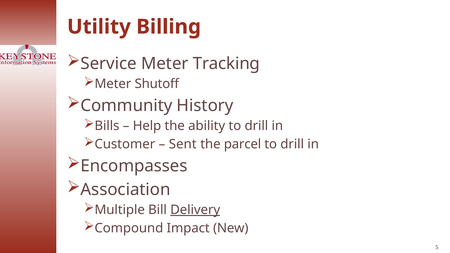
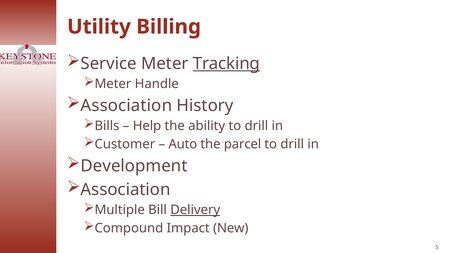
Tracking underline: none -> present
Shutoff: Shutoff -> Handle
Community at (126, 106): Community -> Association
Sent: Sent -> Auto
Encompasses: Encompasses -> Development
